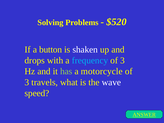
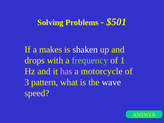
$520: $520 -> $501
button: button -> makes
frequency colour: light blue -> light green
3 at (123, 60): 3 -> 1
has colour: light green -> pink
travels: travels -> pattern
